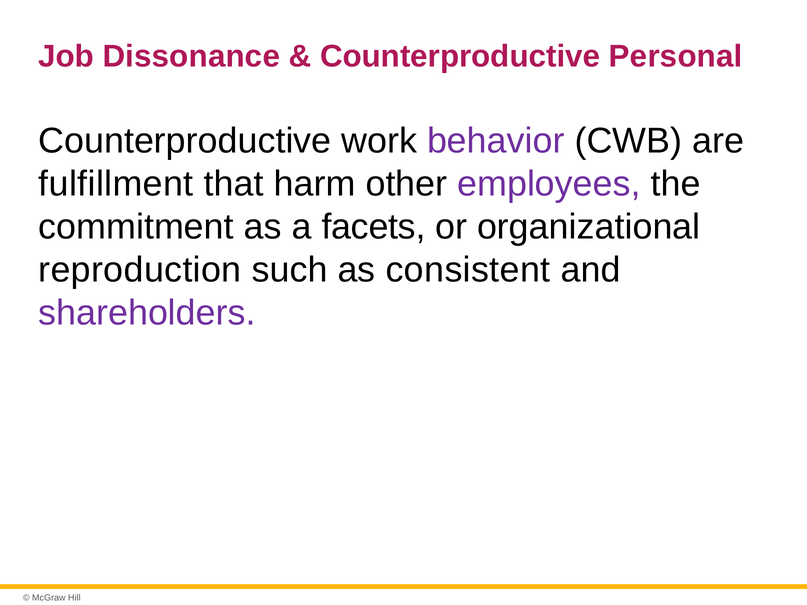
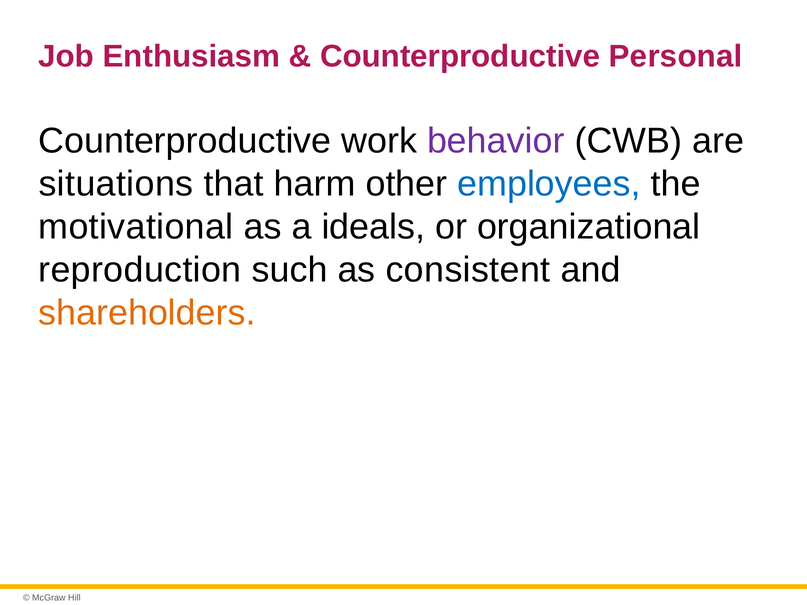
Dissonance: Dissonance -> Enthusiasm
fulfillment: fulfillment -> situations
employees colour: purple -> blue
commitment: commitment -> motivational
facets: facets -> ideals
shareholders colour: purple -> orange
